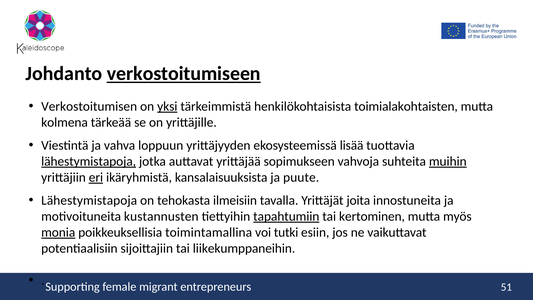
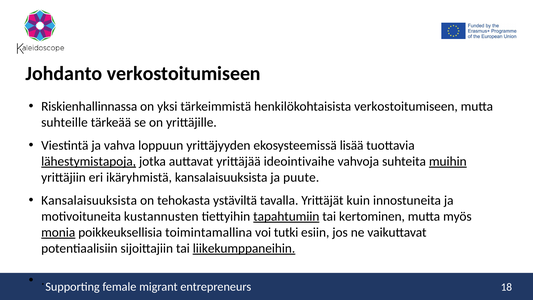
verkostoitumiseen at (184, 74) underline: present -> none
Verkostoitumisen: Verkostoitumisen -> Riskienhallinnassa
yksi underline: present -> none
henkilökohtaisista toimialakohtaisten: toimialakohtaisten -> verkostoitumiseen
kolmena: kolmena -> suhteille
sopimukseen: sopimukseen -> ideointivaihe
eri underline: present -> none
Lähestymistapoja at (89, 200): Lähestymistapoja -> Kansalaisuuksista
ilmeisiin: ilmeisiin -> ystäviltä
joita: joita -> kuin
liikekumppaneihin underline: none -> present
51: 51 -> 18
